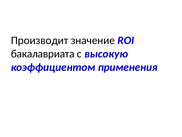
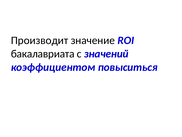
высокую: высокую -> значений
применения: применения -> повыситься
